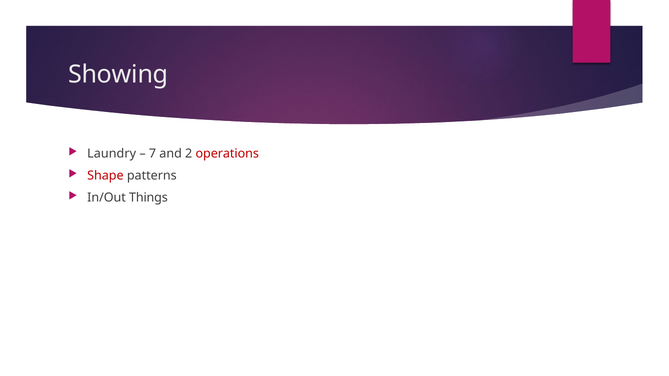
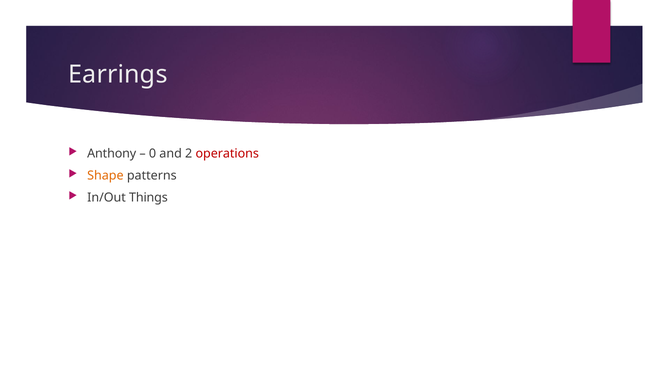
Showing: Showing -> Earrings
Laundry: Laundry -> Anthony
7: 7 -> 0
Shape colour: red -> orange
